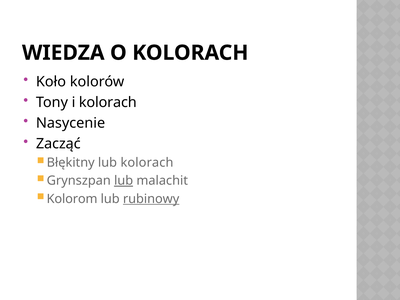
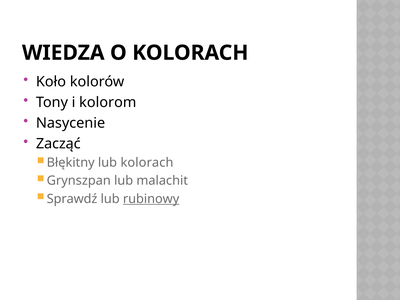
i kolorach: kolorach -> kolorom
lub at (124, 181) underline: present -> none
Kolorom: Kolorom -> Sprawdź
